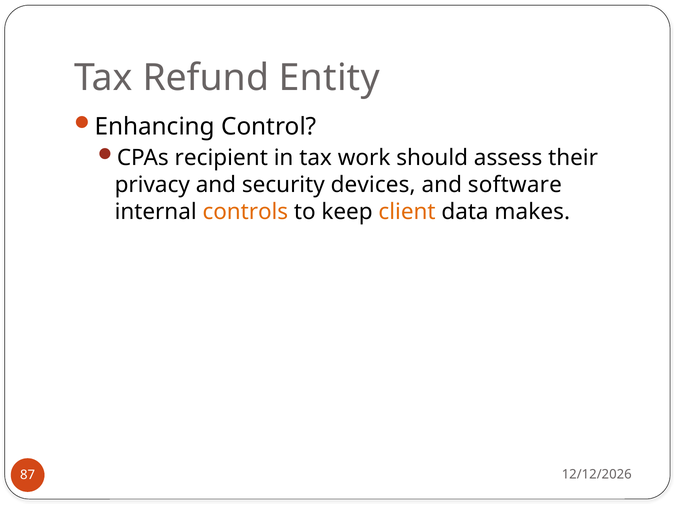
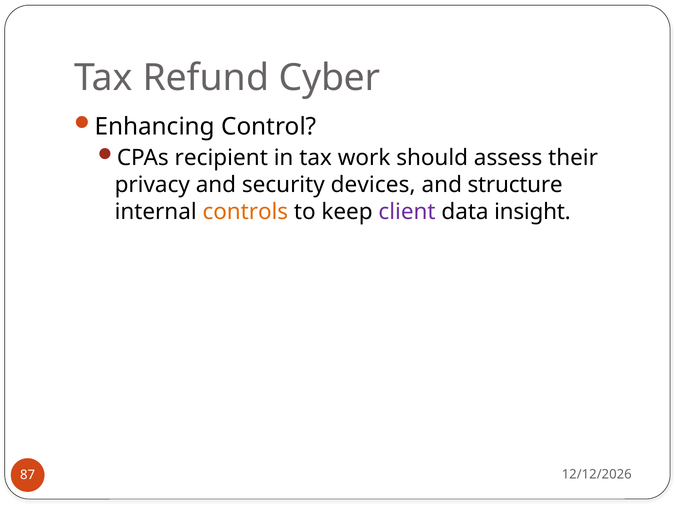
Entity: Entity -> Cyber
software: software -> structure
client colour: orange -> purple
makes: makes -> insight
